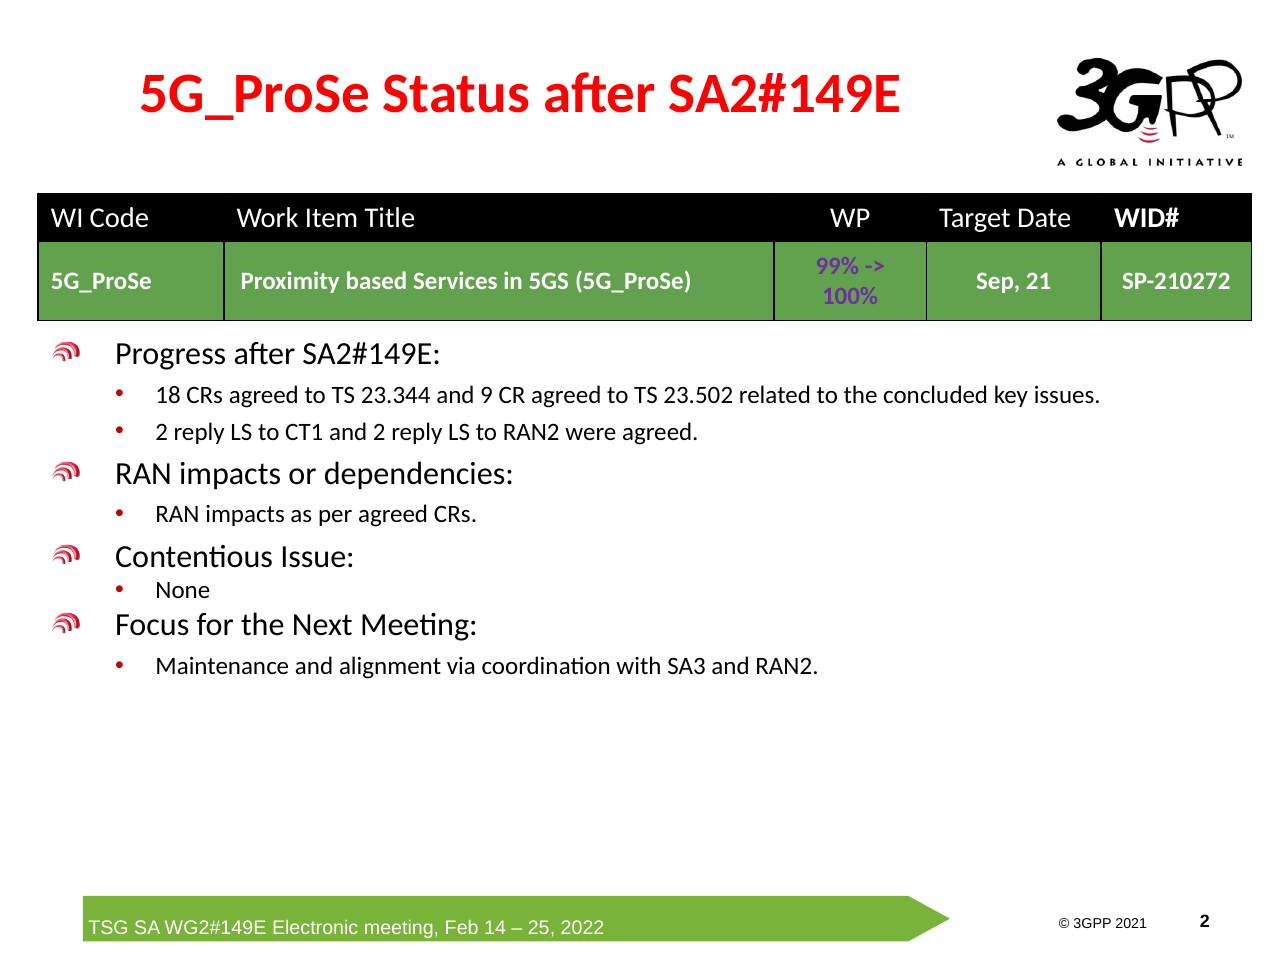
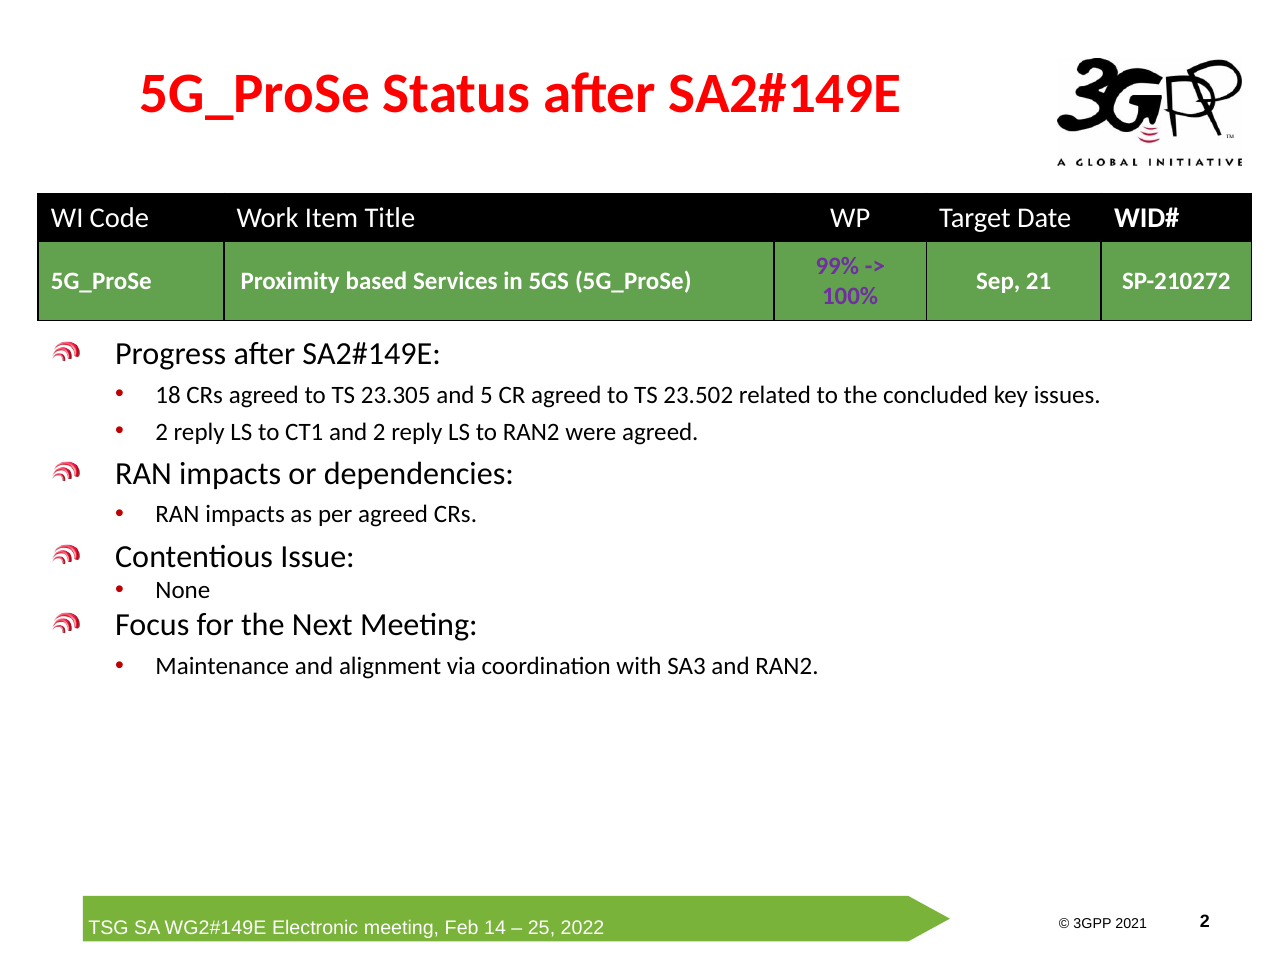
23.344: 23.344 -> 23.305
9: 9 -> 5
